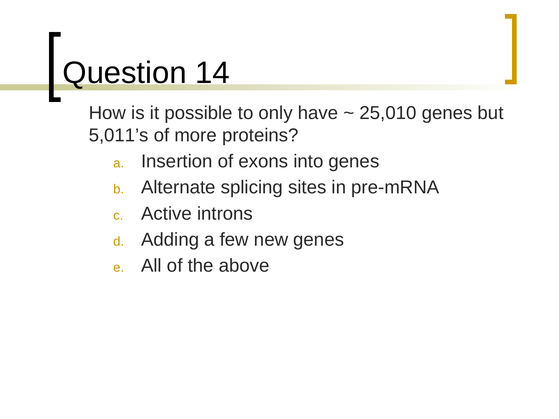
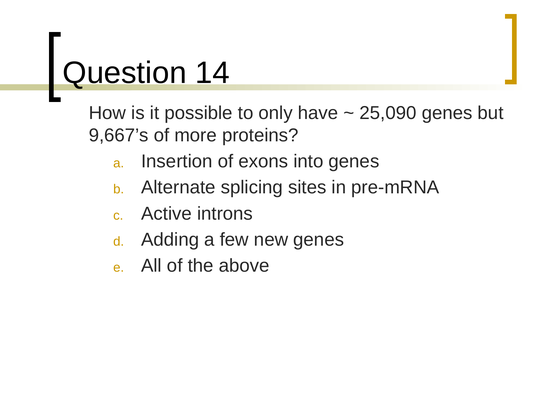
25,010: 25,010 -> 25,090
5,011’s: 5,011’s -> 9,667’s
